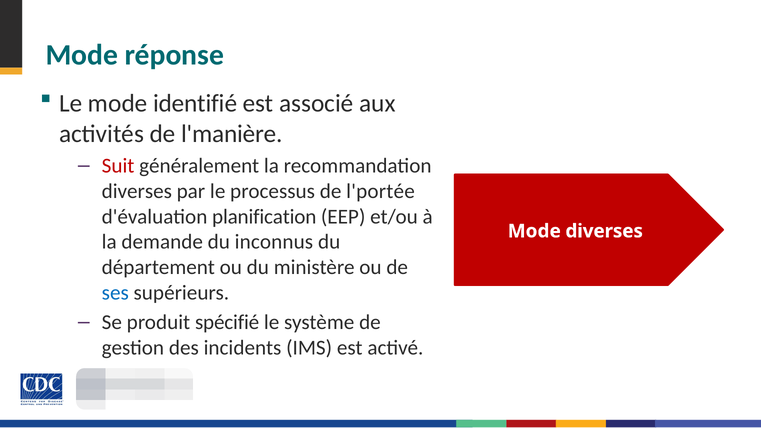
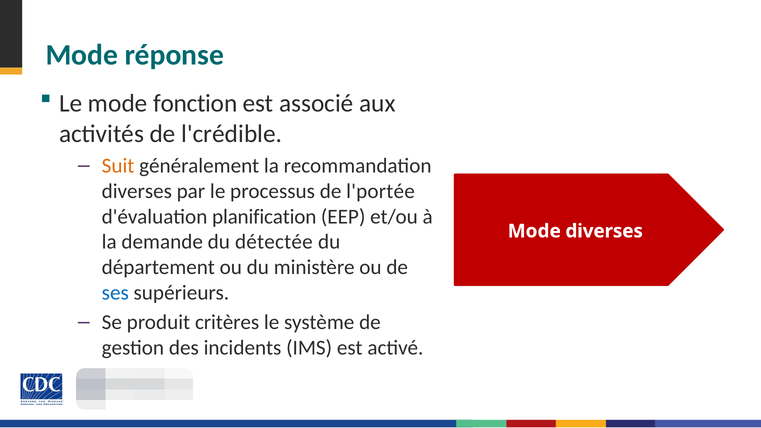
identifié: identifié -> fonction
l'manière: l'manière -> l'crédible
Suit colour: red -> orange
inconnus: inconnus -> détectée
spécifié: spécifié -> critères
